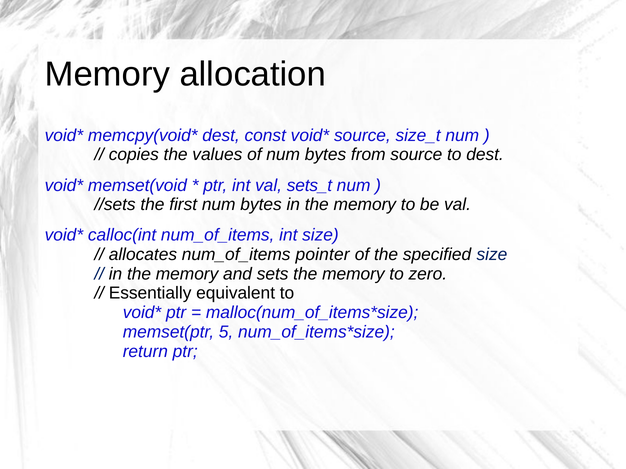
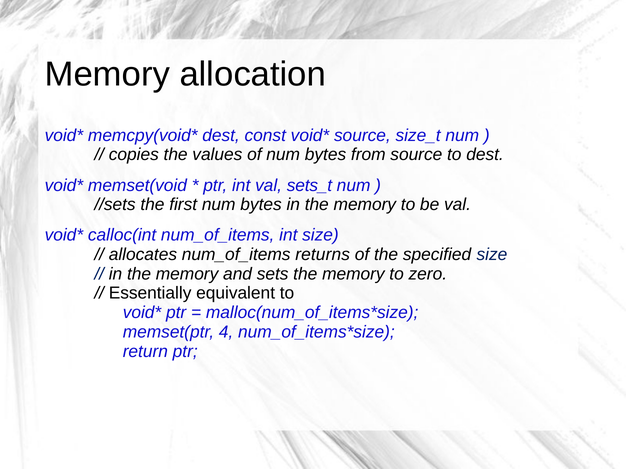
pointer: pointer -> returns
5: 5 -> 4
